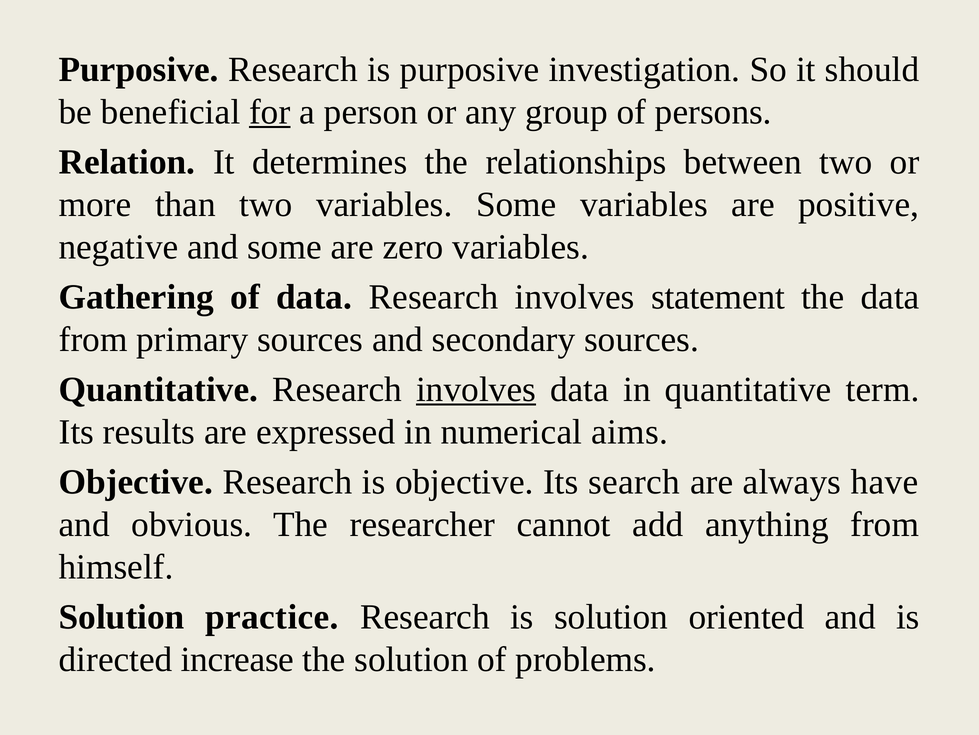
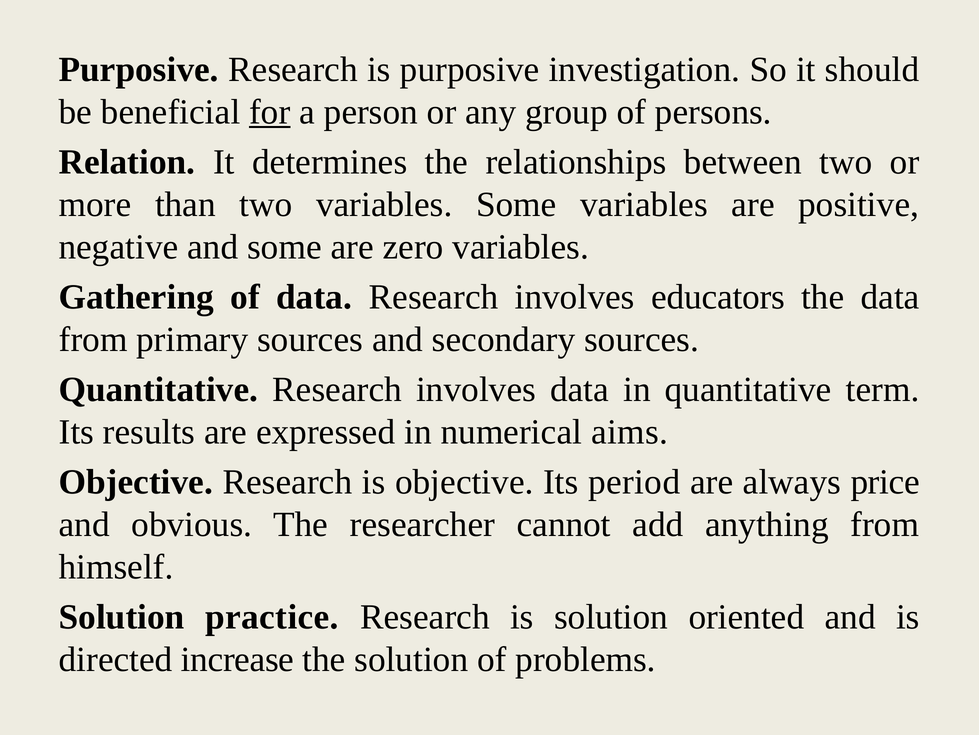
statement: statement -> educators
involves at (476, 389) underline: present -> none
search: search -> period
have: have -> price
